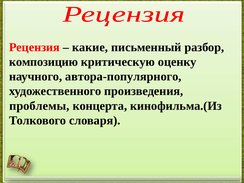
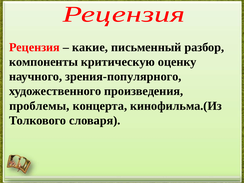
композицию: композицию -> компоненты
автора-популярного: автора-популярного -> зрения-популярного
